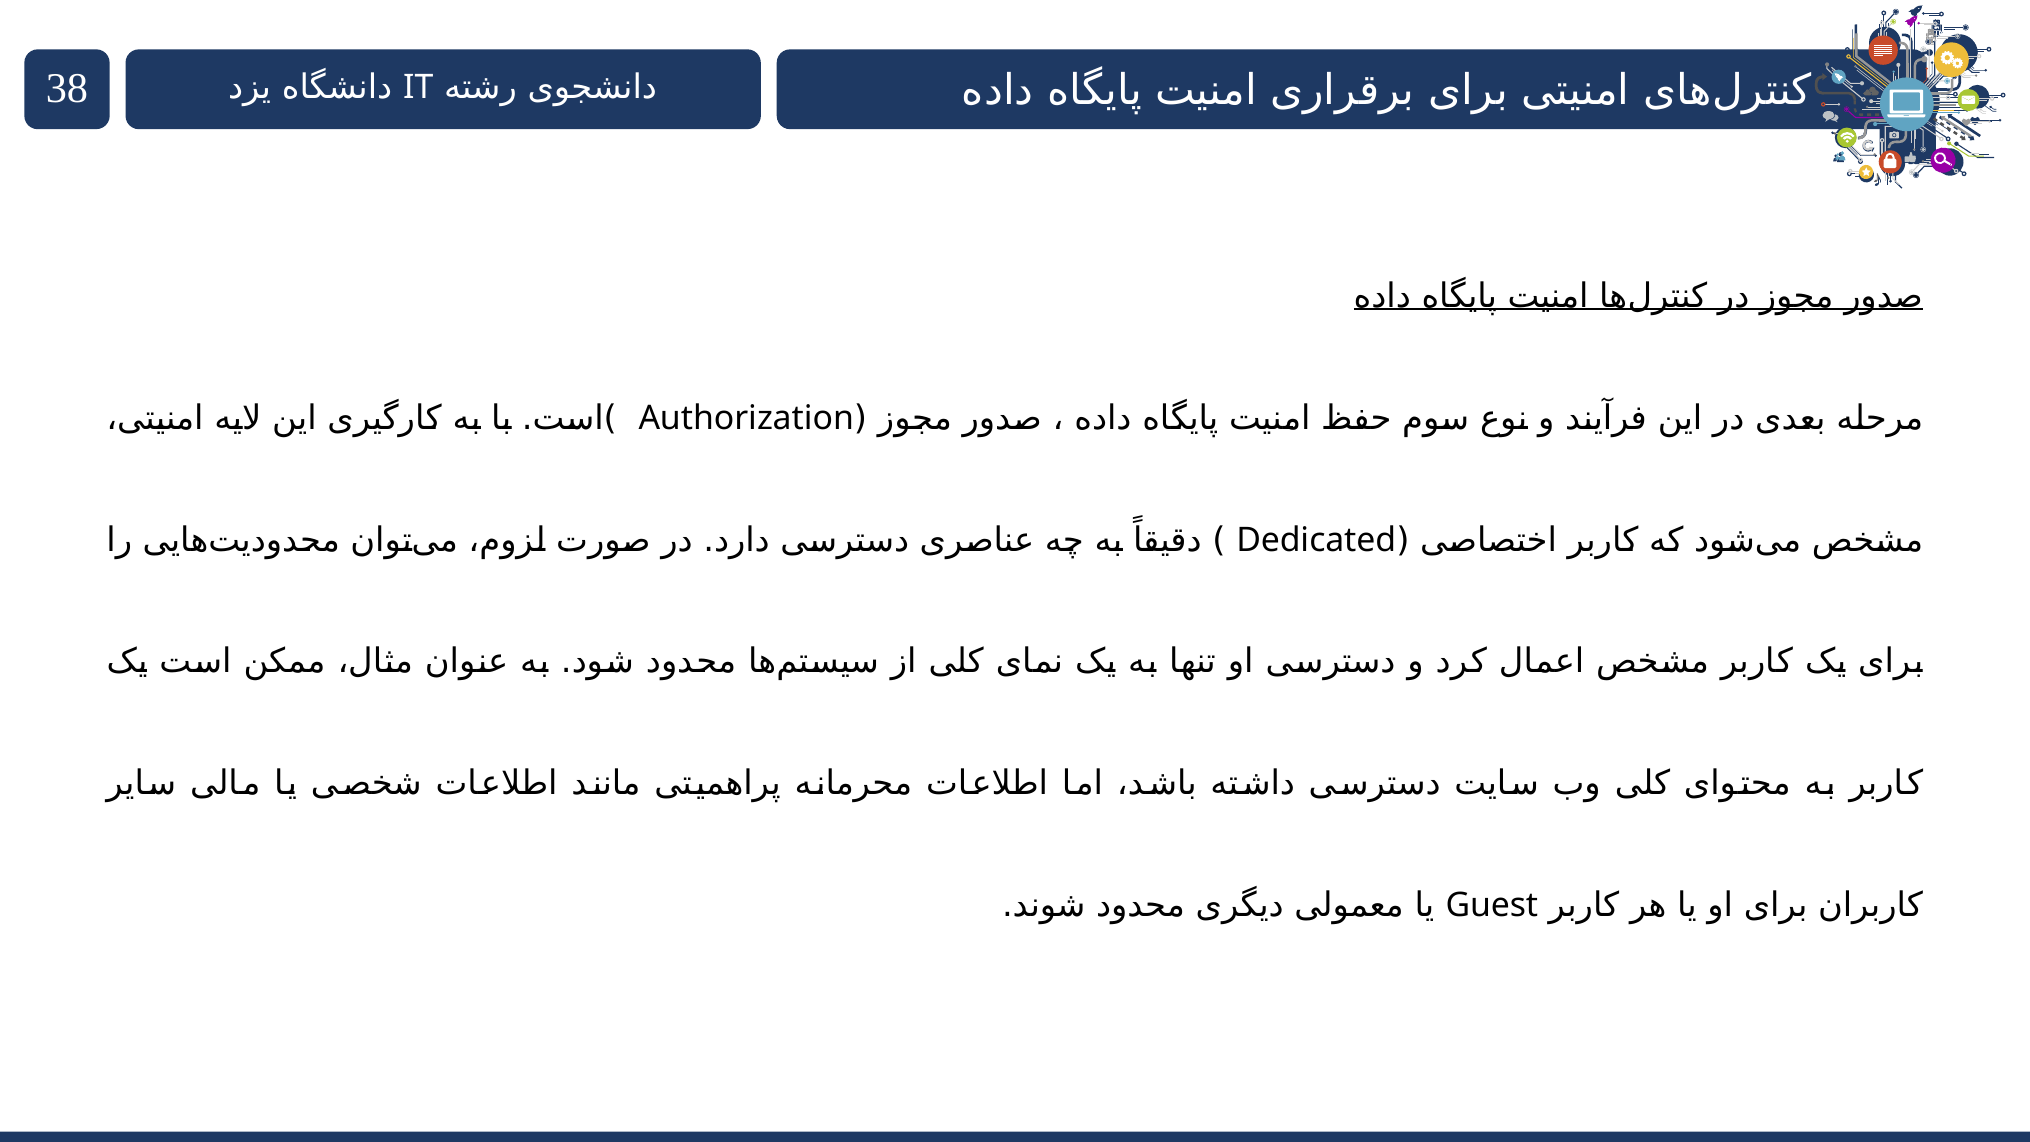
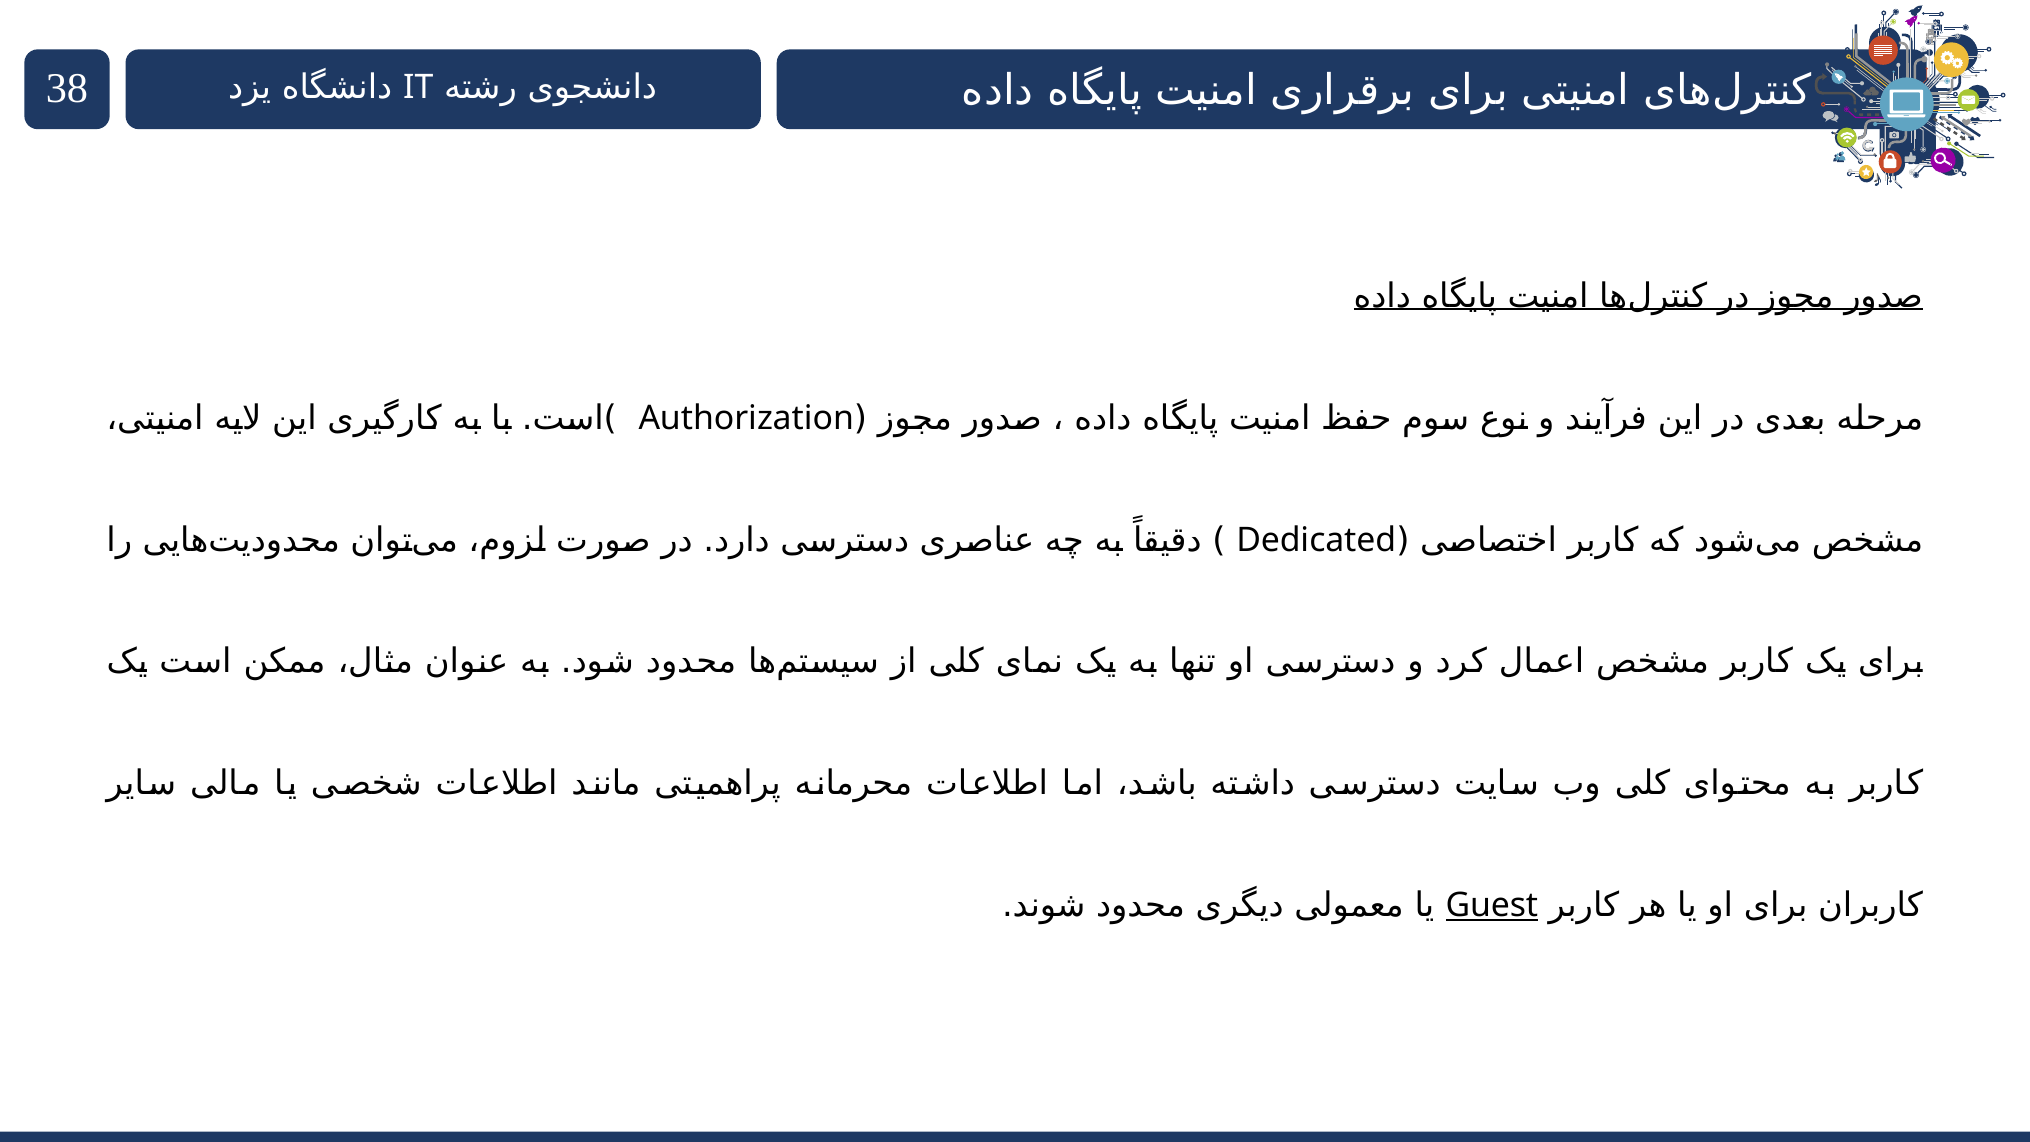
Guest underline: none -> present
